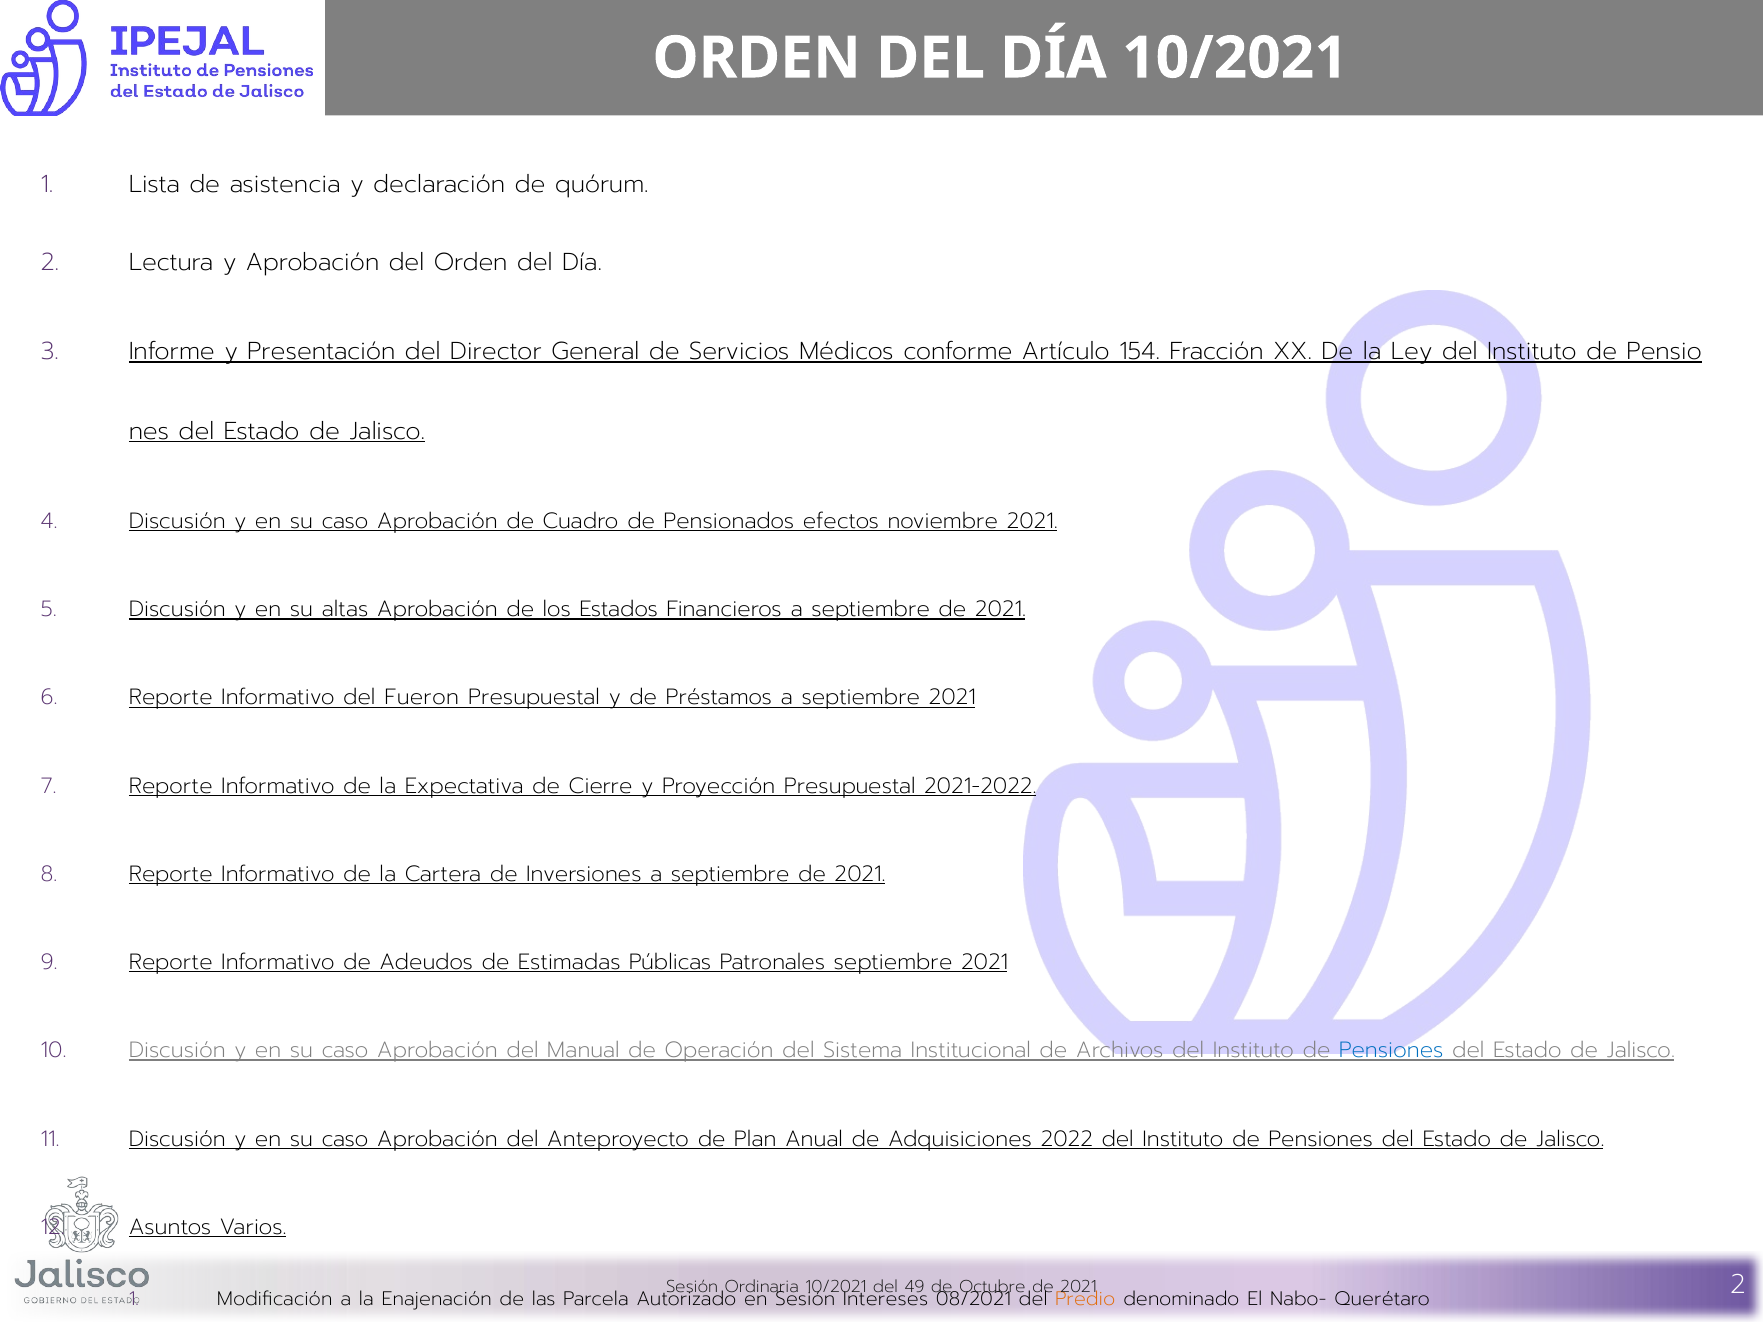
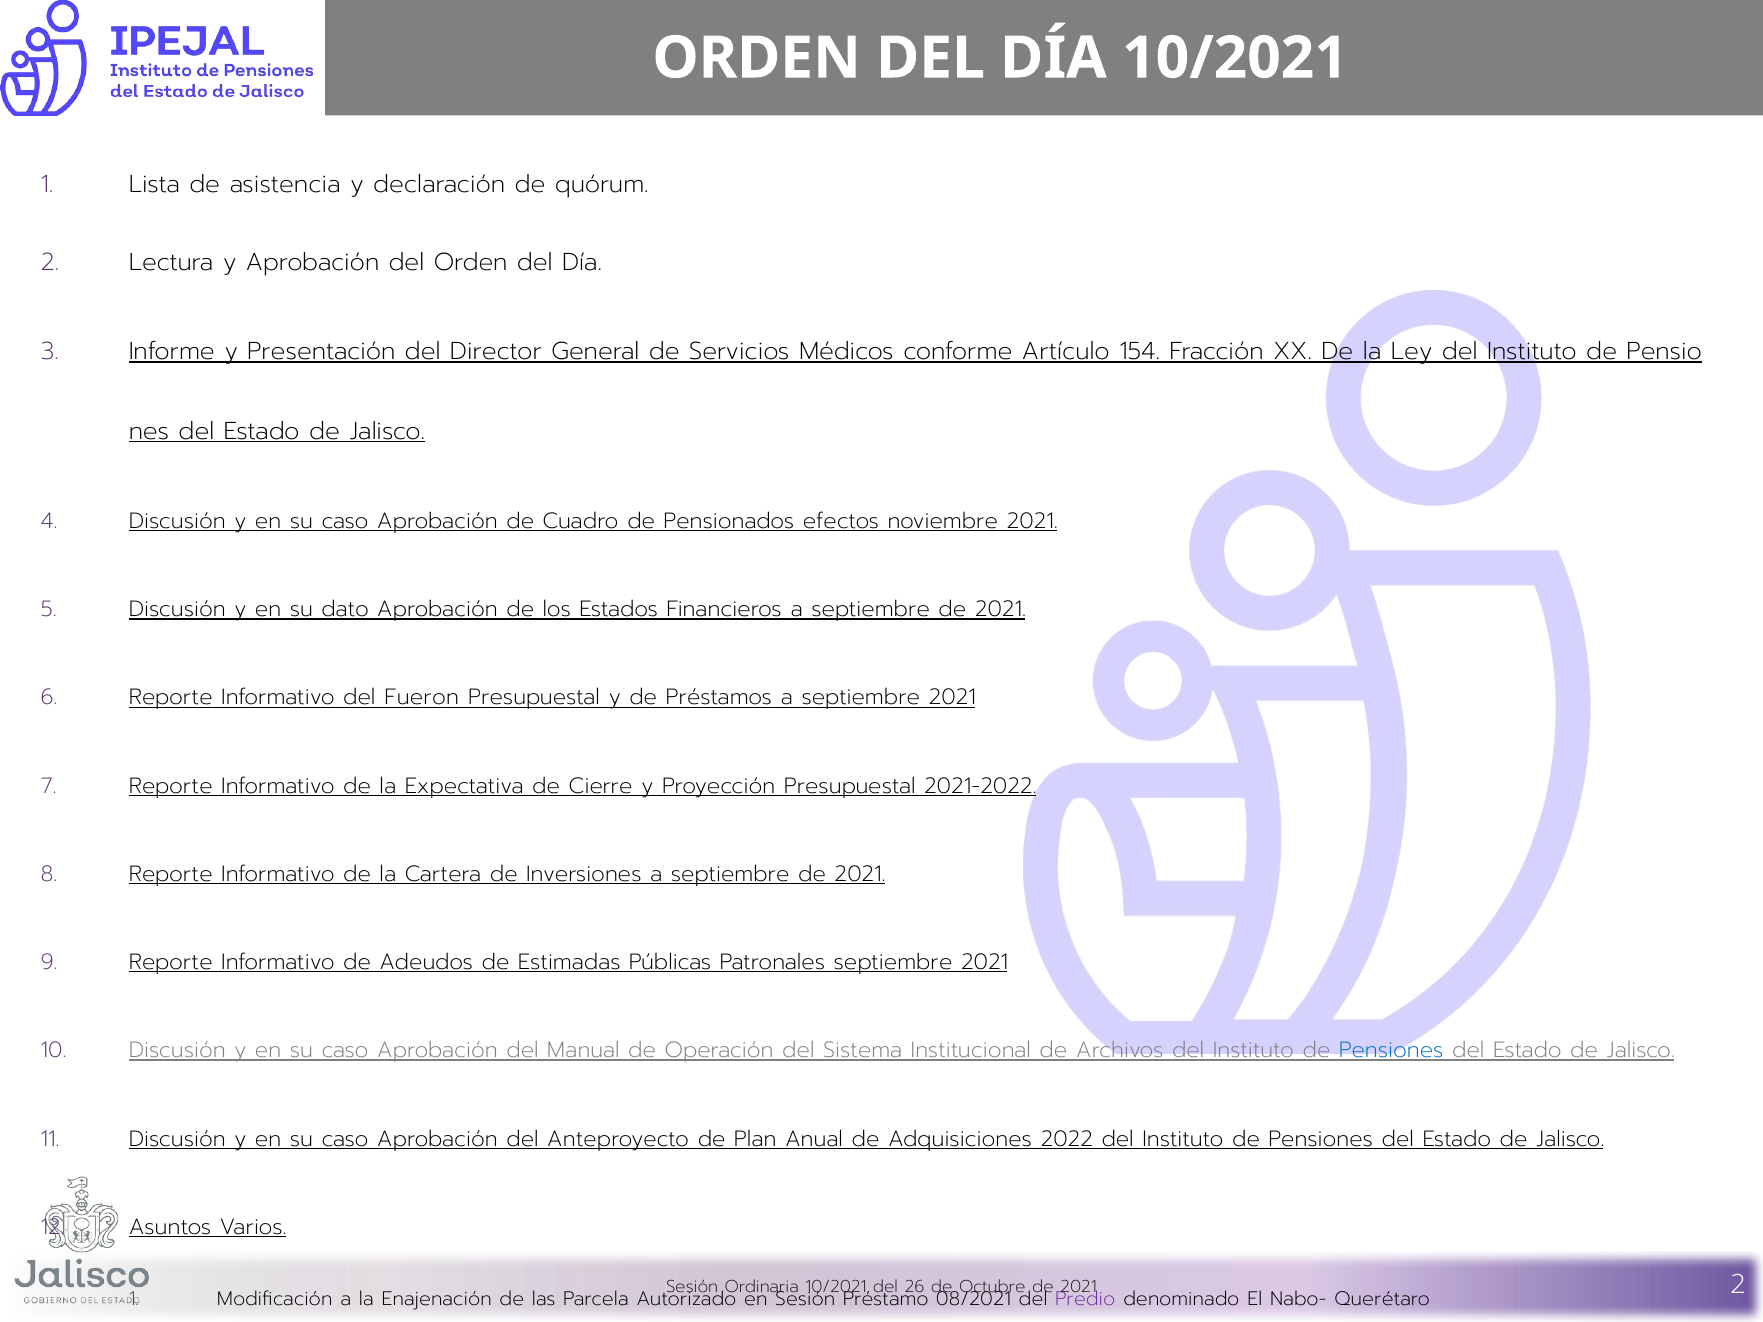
altas: altas -> dato
49: 49 -> 26
Intereses: Intereses -> Préstamo
Predio colour: orange -> purple
